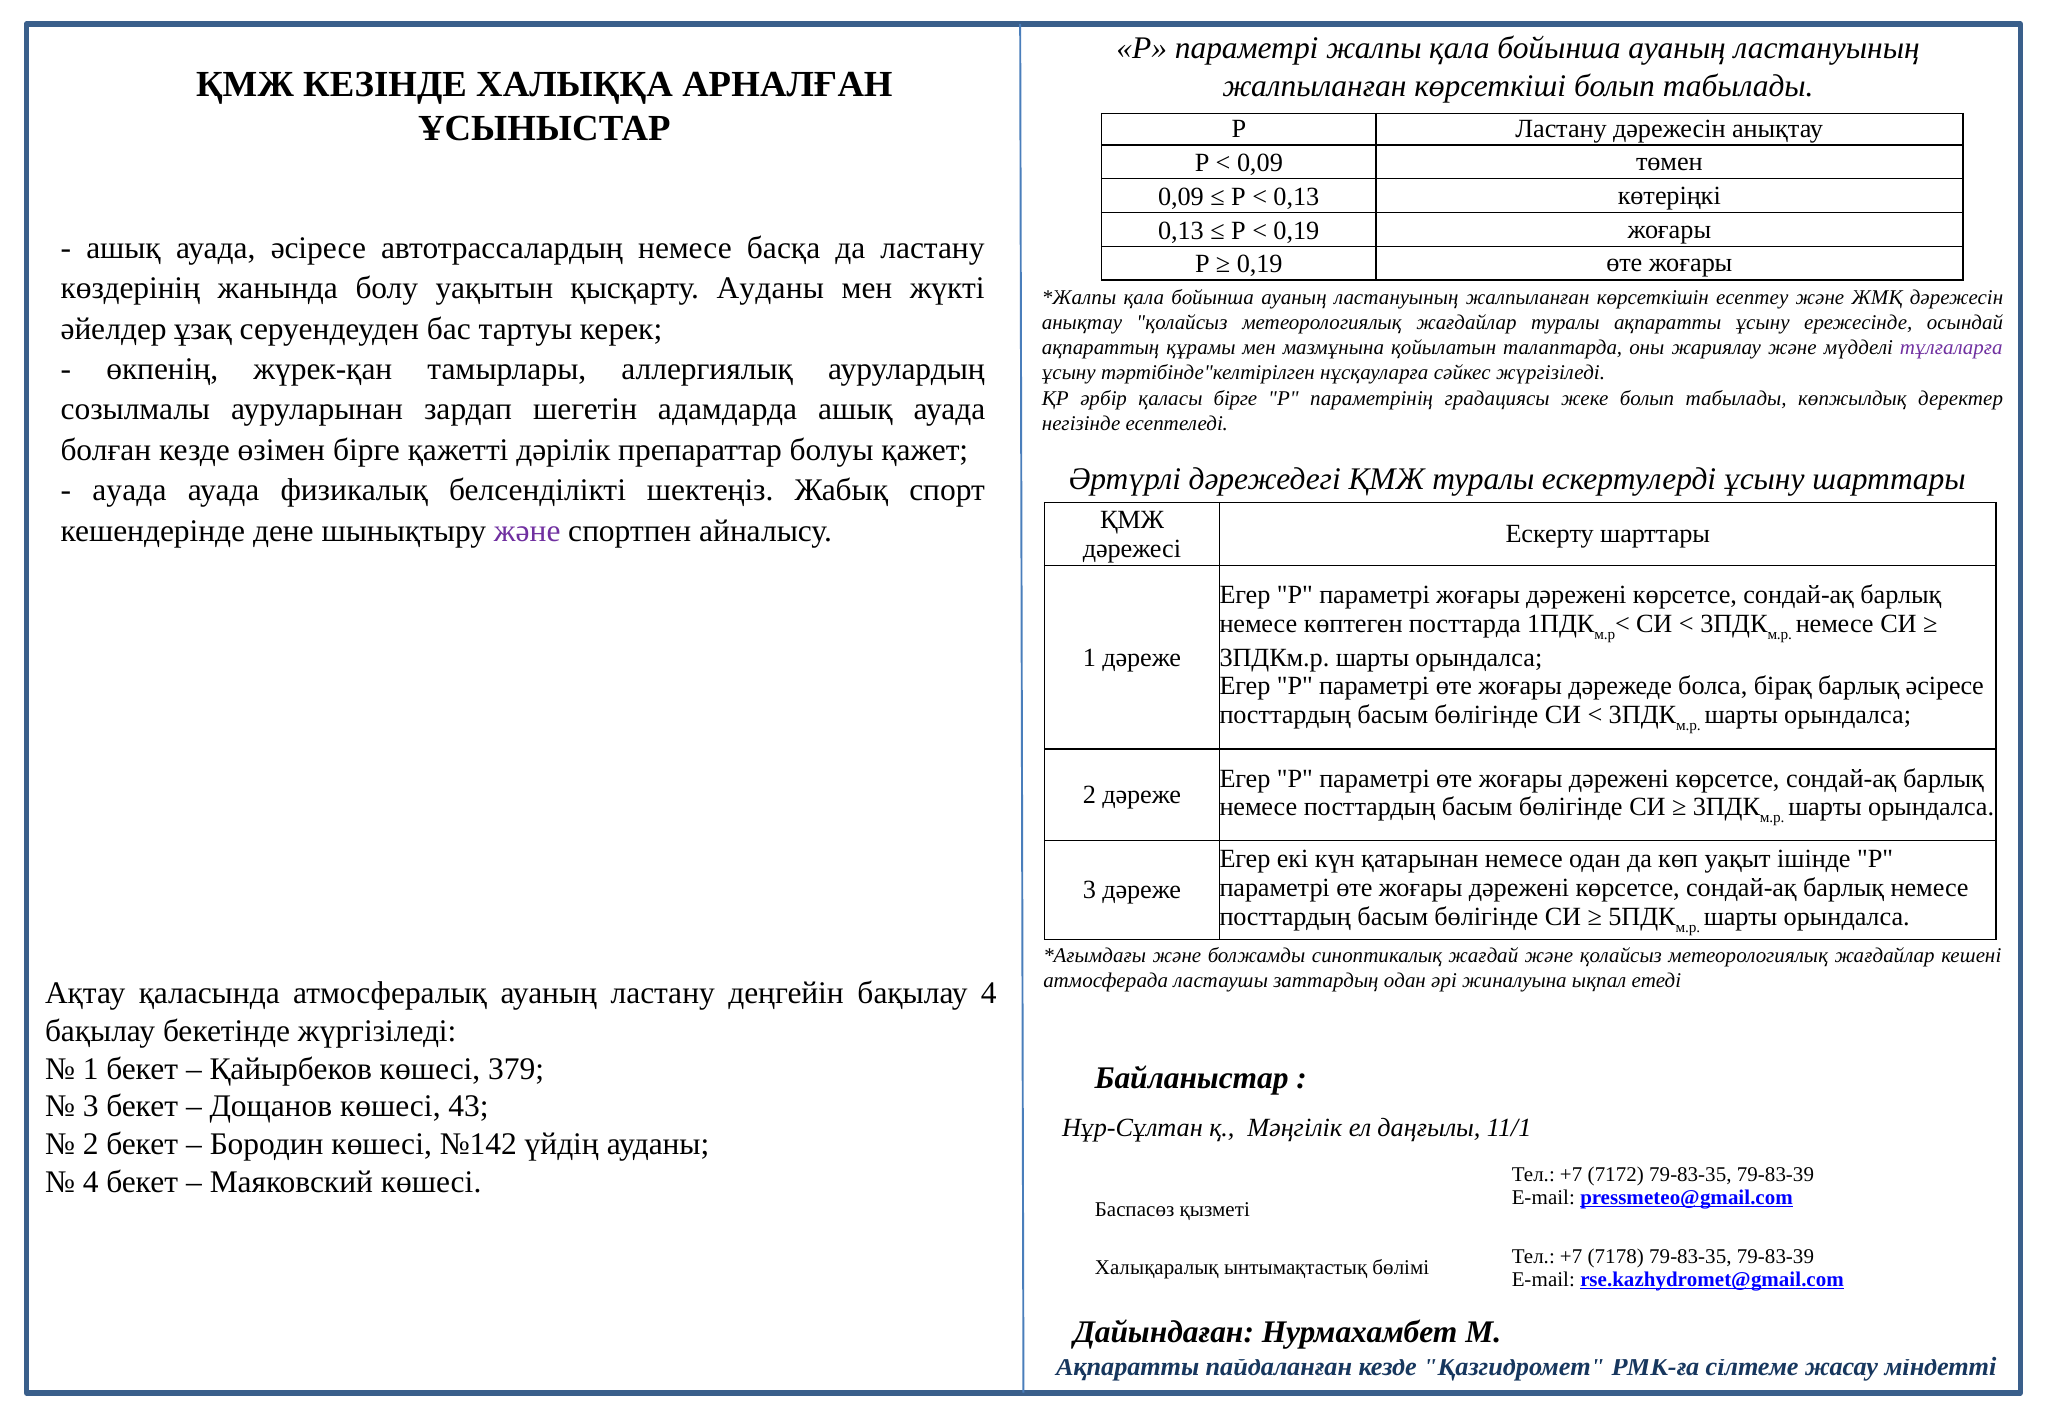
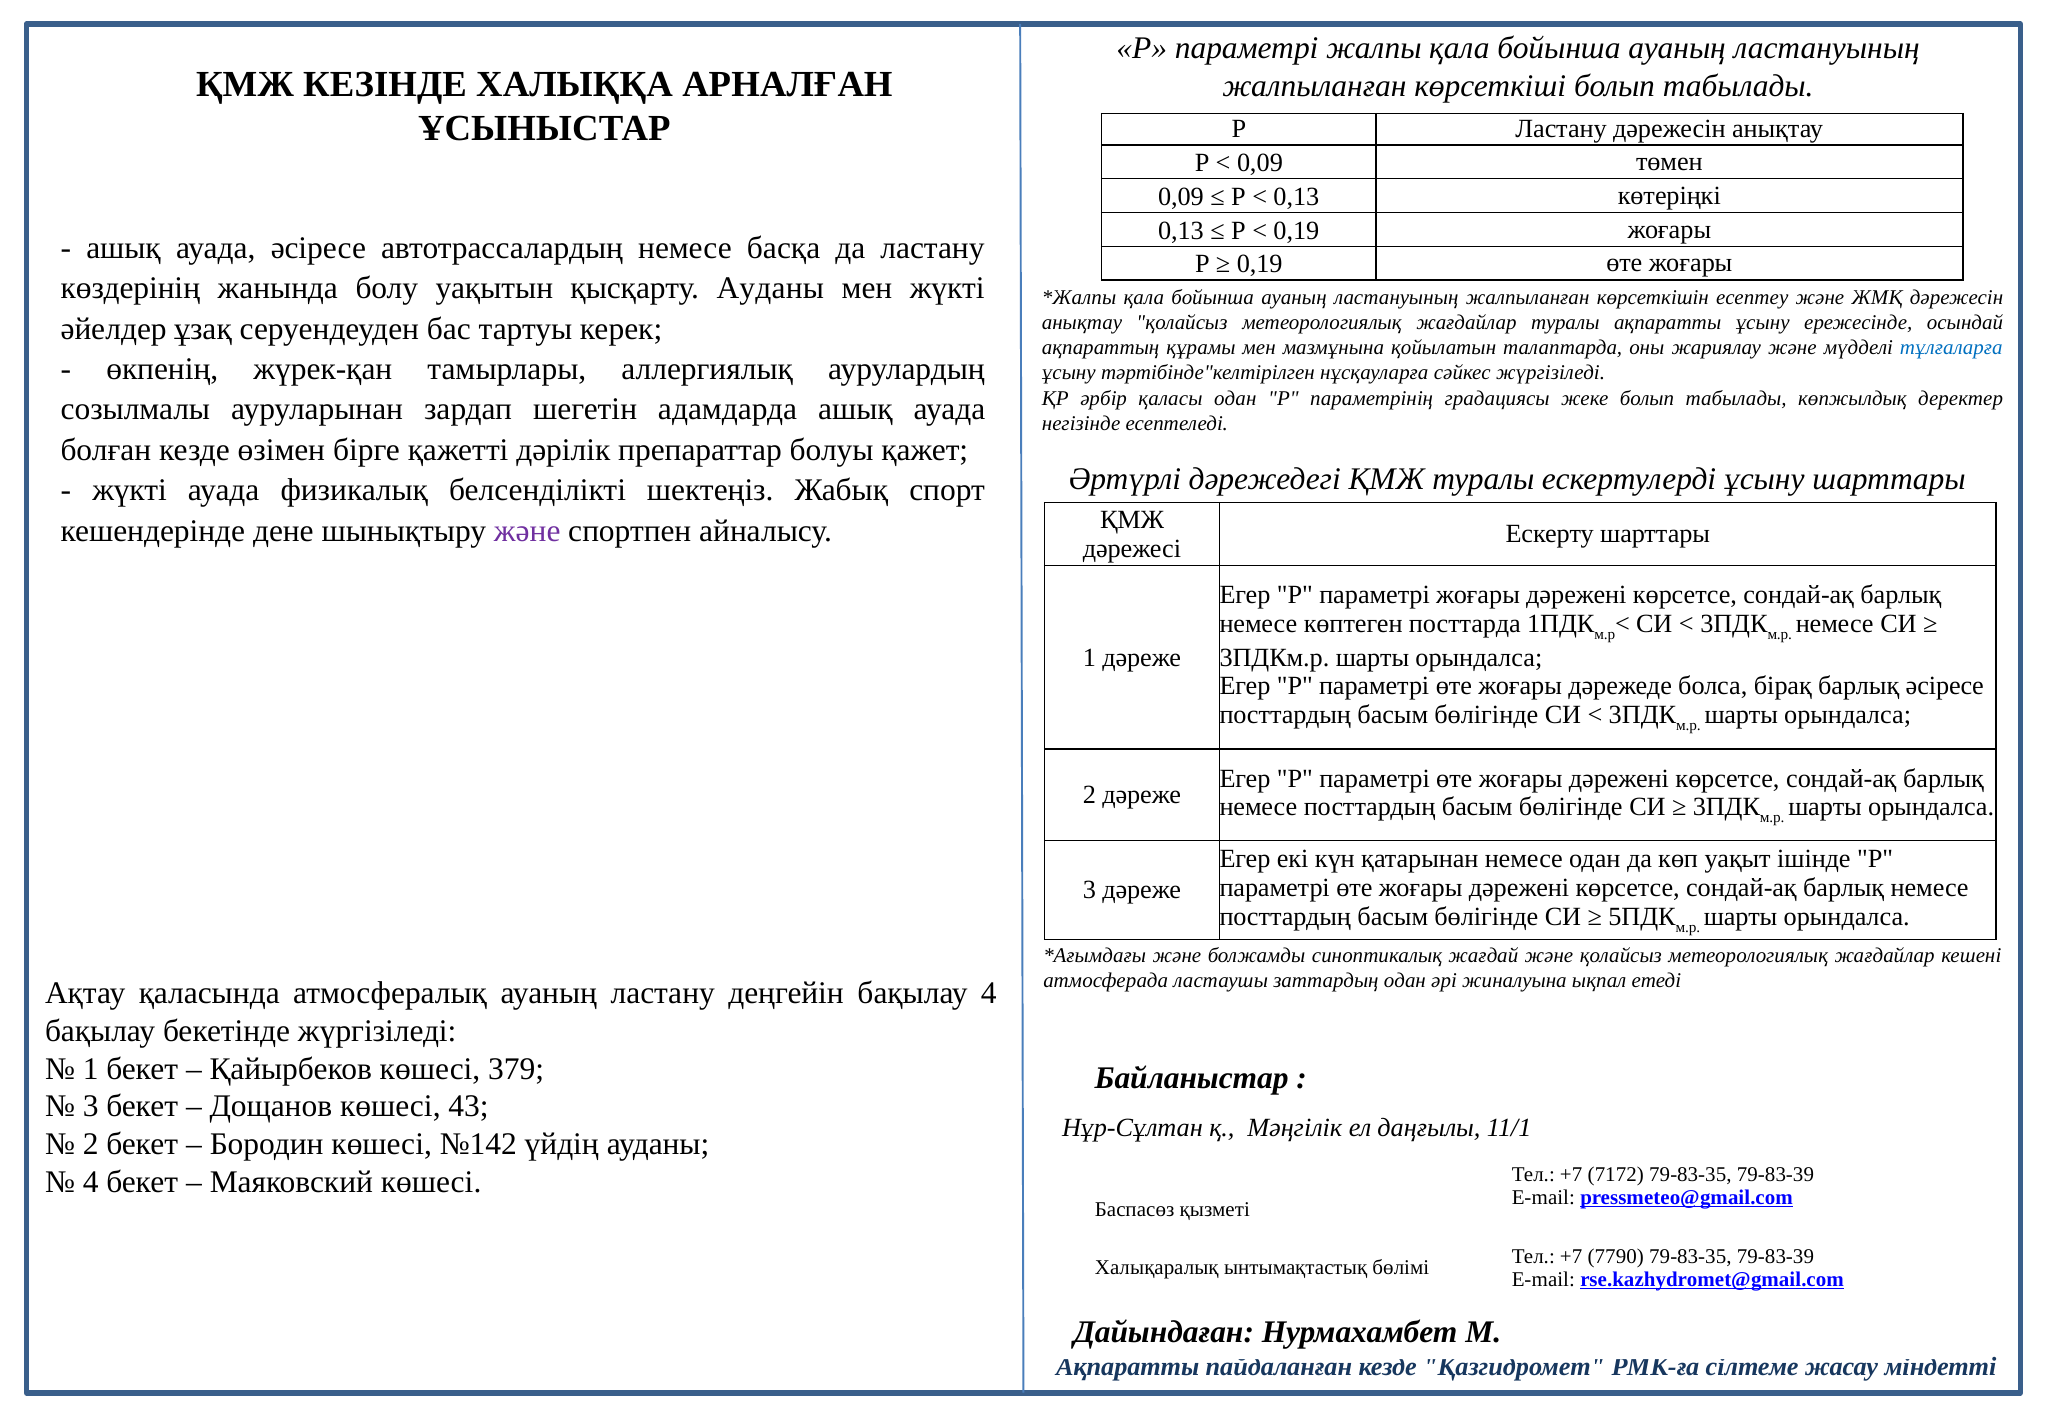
тұлғаларға colour: purple -> blue
қаласы бірге: бірге -> одан
ауада at (129, 490): ауада -> жүкті
7178: 7178 -> 7790
